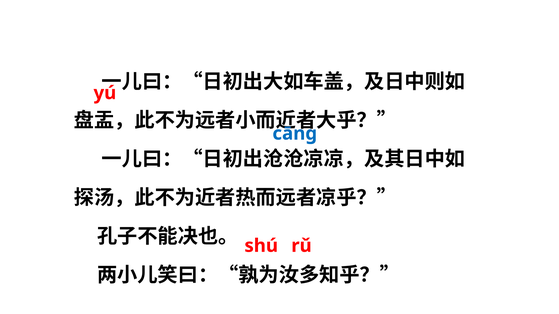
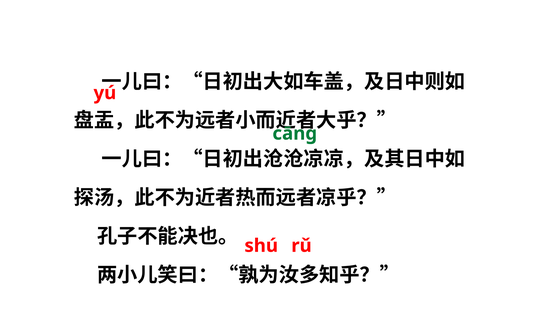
cāng colour: blue -> green
